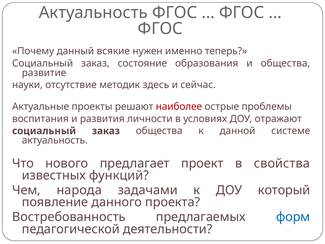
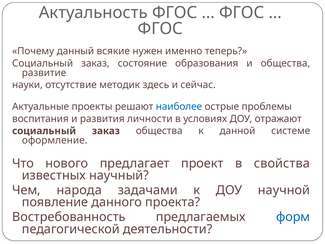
наиболее colour: red -> blue
актуальность at (55, 140): актуальность -> оформление
функций: функций -> научный
который: который -> научной
